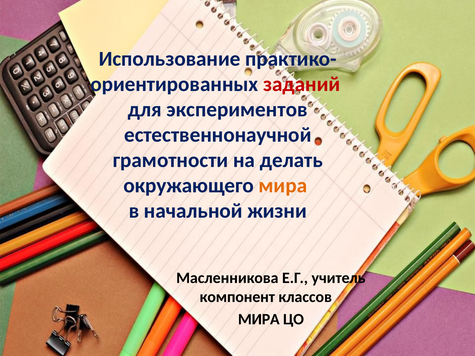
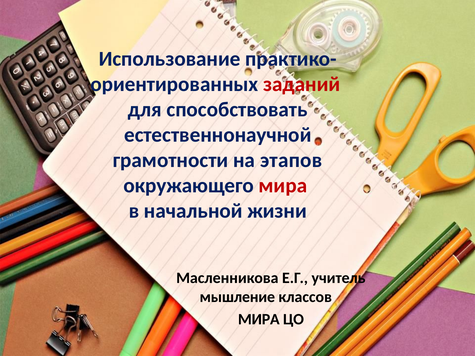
экспериментов: экспериментов -> способствовать
делать: делать -> этапов
мира at (283, 186) colour: orange -> red
компонент: компонент -> мышление
